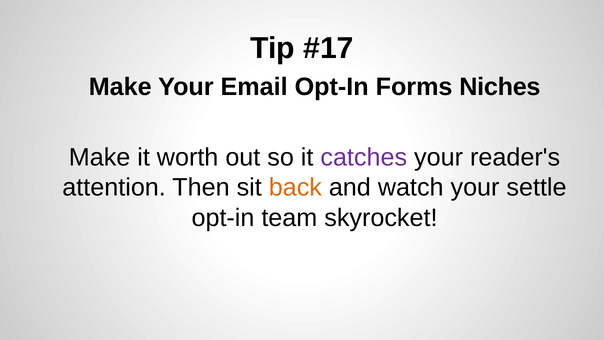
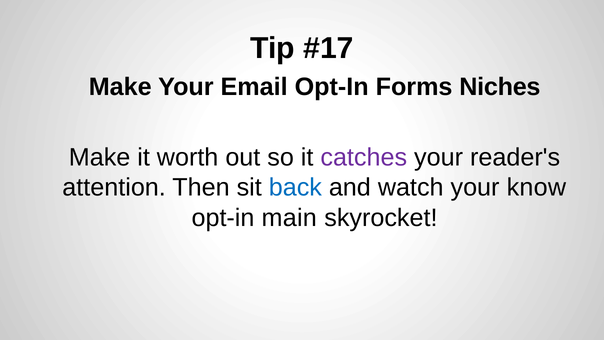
back colour: orange -> blue
settle: settle -> know
team: team -> main
